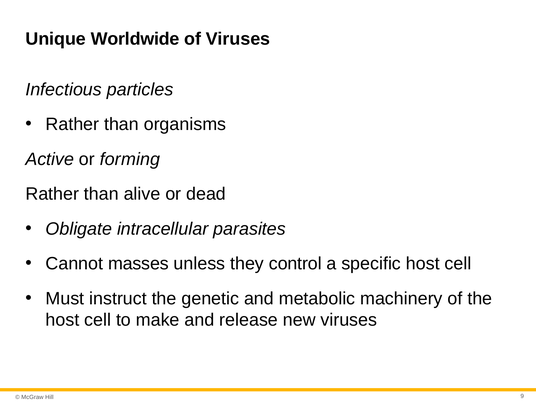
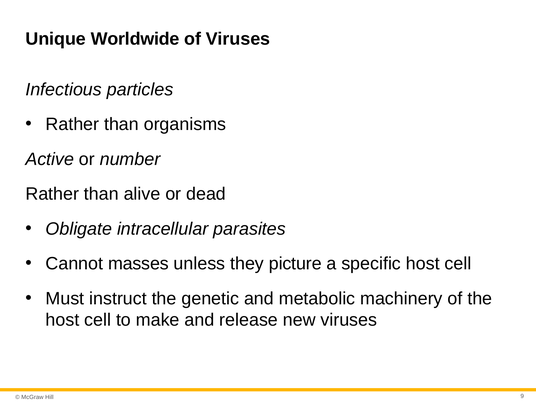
forming: forming -> number
control: control -> picture
